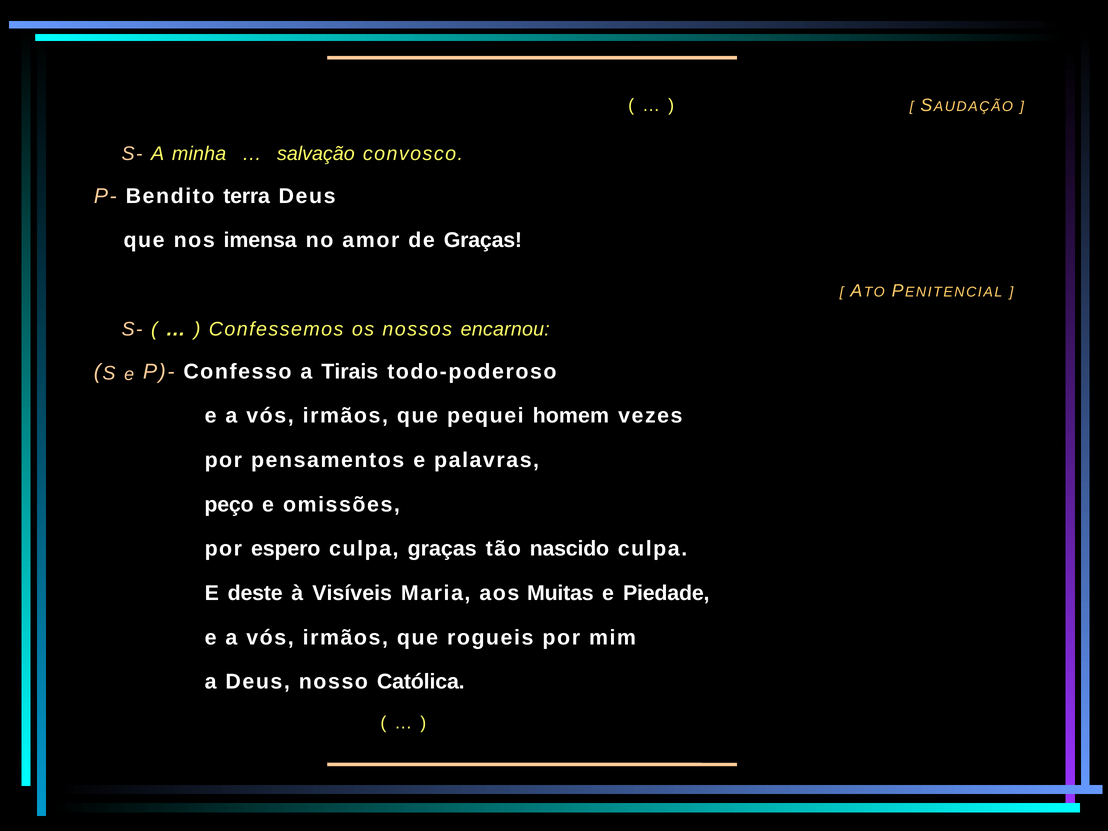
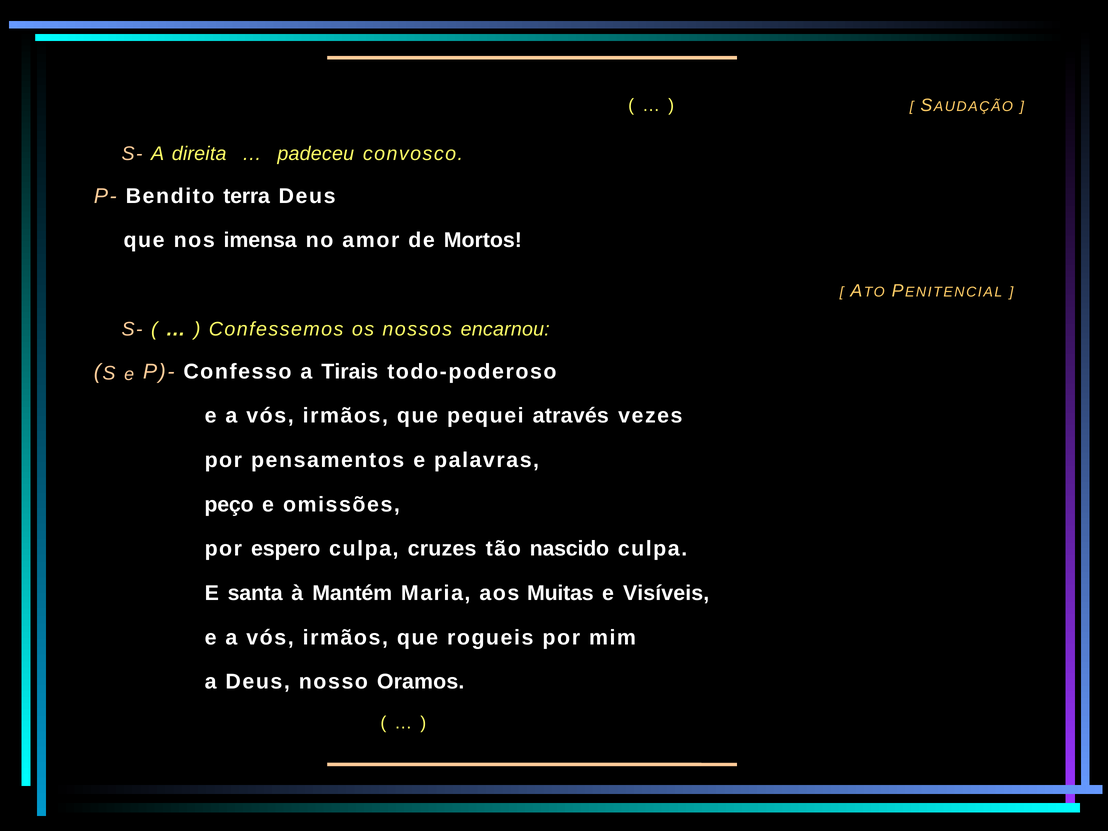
minha: minha -> direita
salvação: salvação -> padeceu
de Graças: Graças -> Mortos
homem: homem -> através
culpa graças: graças -> cruzes
deste: deste -> santa
Visíveis: Visíveis -> Mantém
Piedade: Piedade -> Visíveis
Católica: Católica -> Oramos
